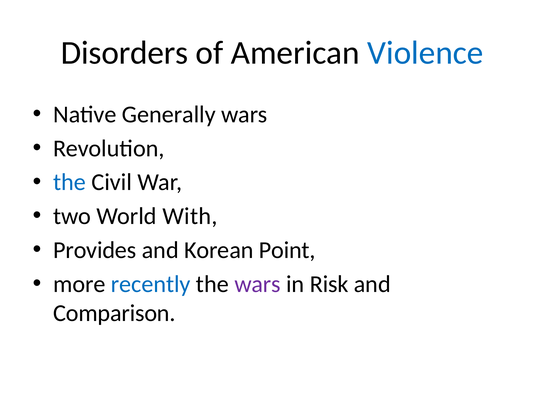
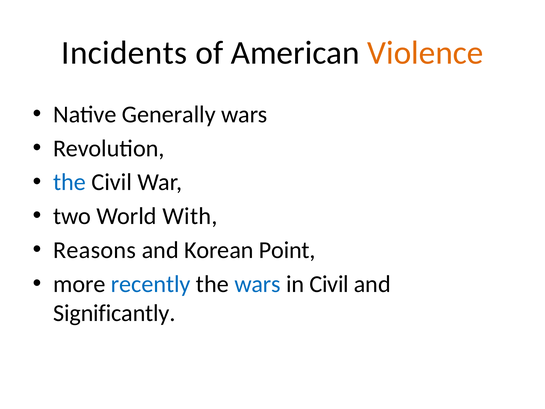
Disorders: Disorders -> Incidents
Violence colour: blue -> orange
Provides: Provides -> Reasons
wars at (258, 284) colour: purple -> blue
in Risk: Risk -> Civil
Comparison: Comparison -> Significantly
